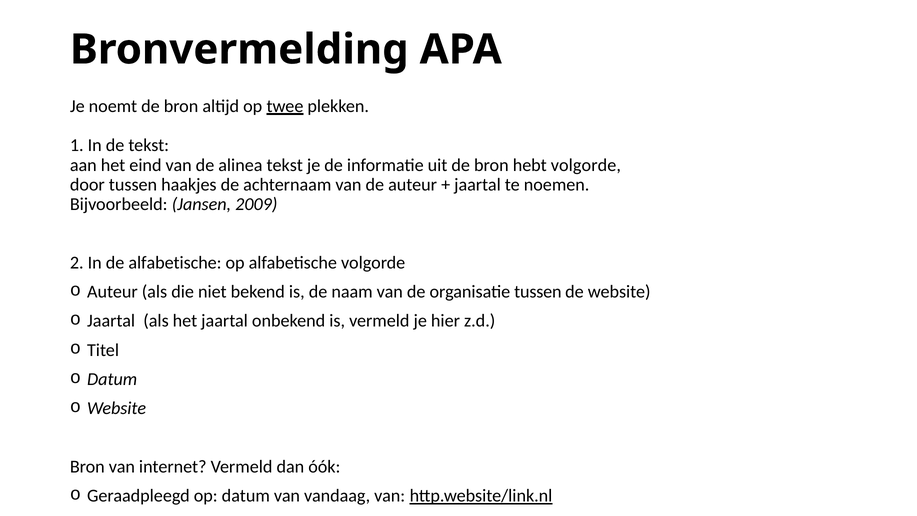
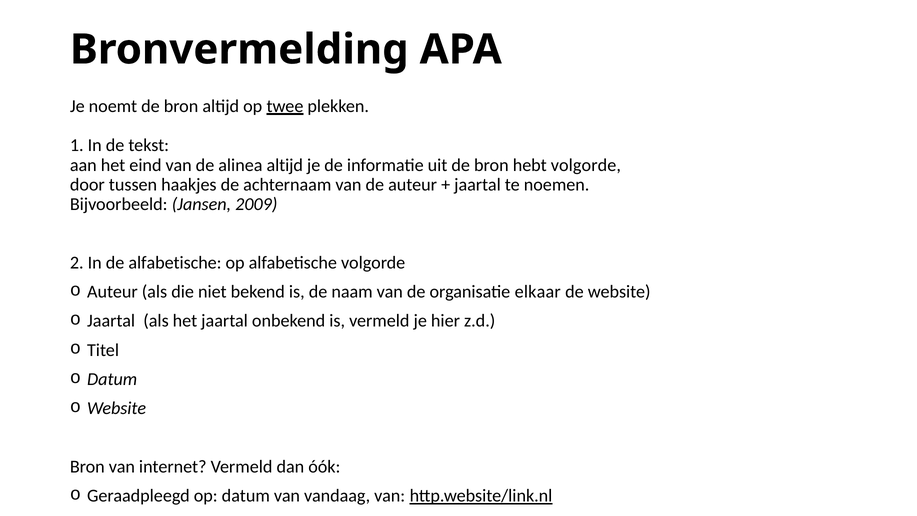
alinea tekst: tekst -> altijd
organisatie tussen: tussen -> elkaar
